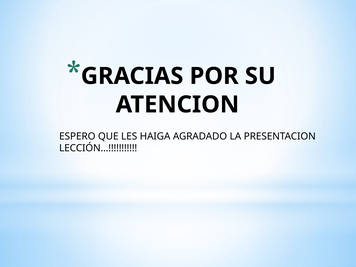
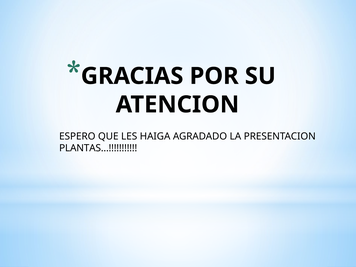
LECCIÓN…: LECCIÓN… -> PLANTAS…
